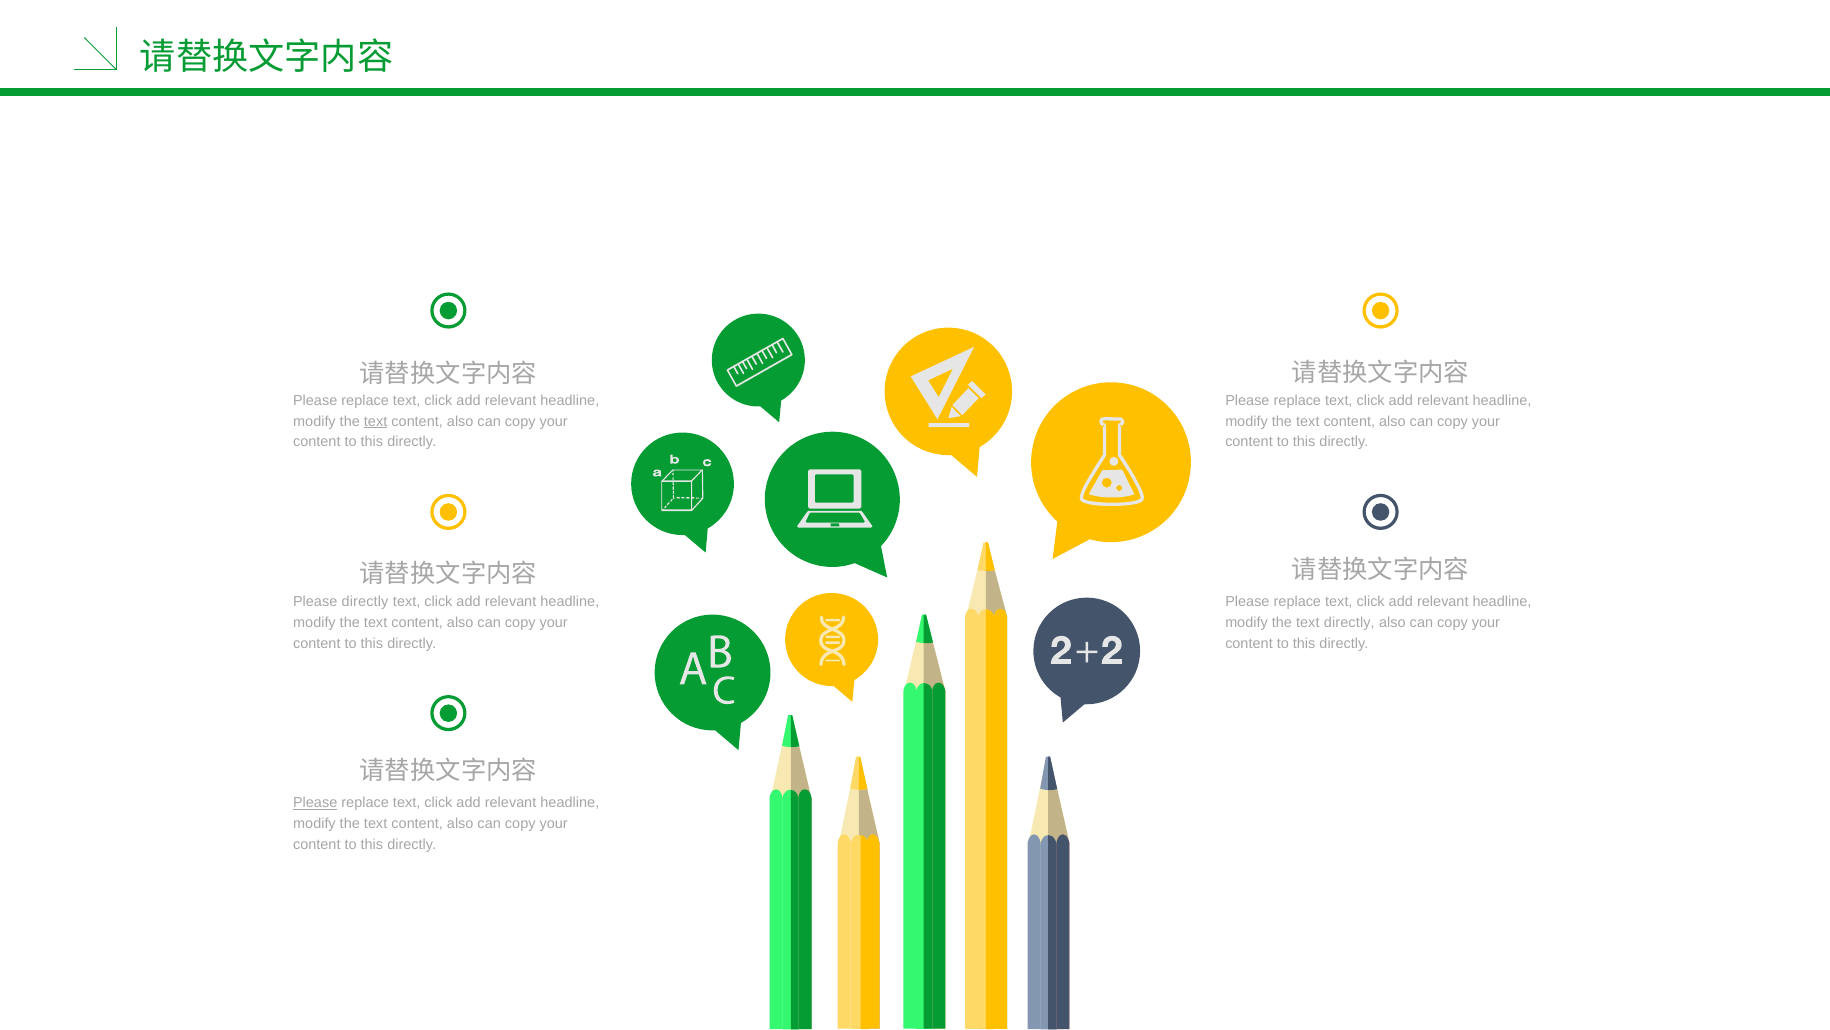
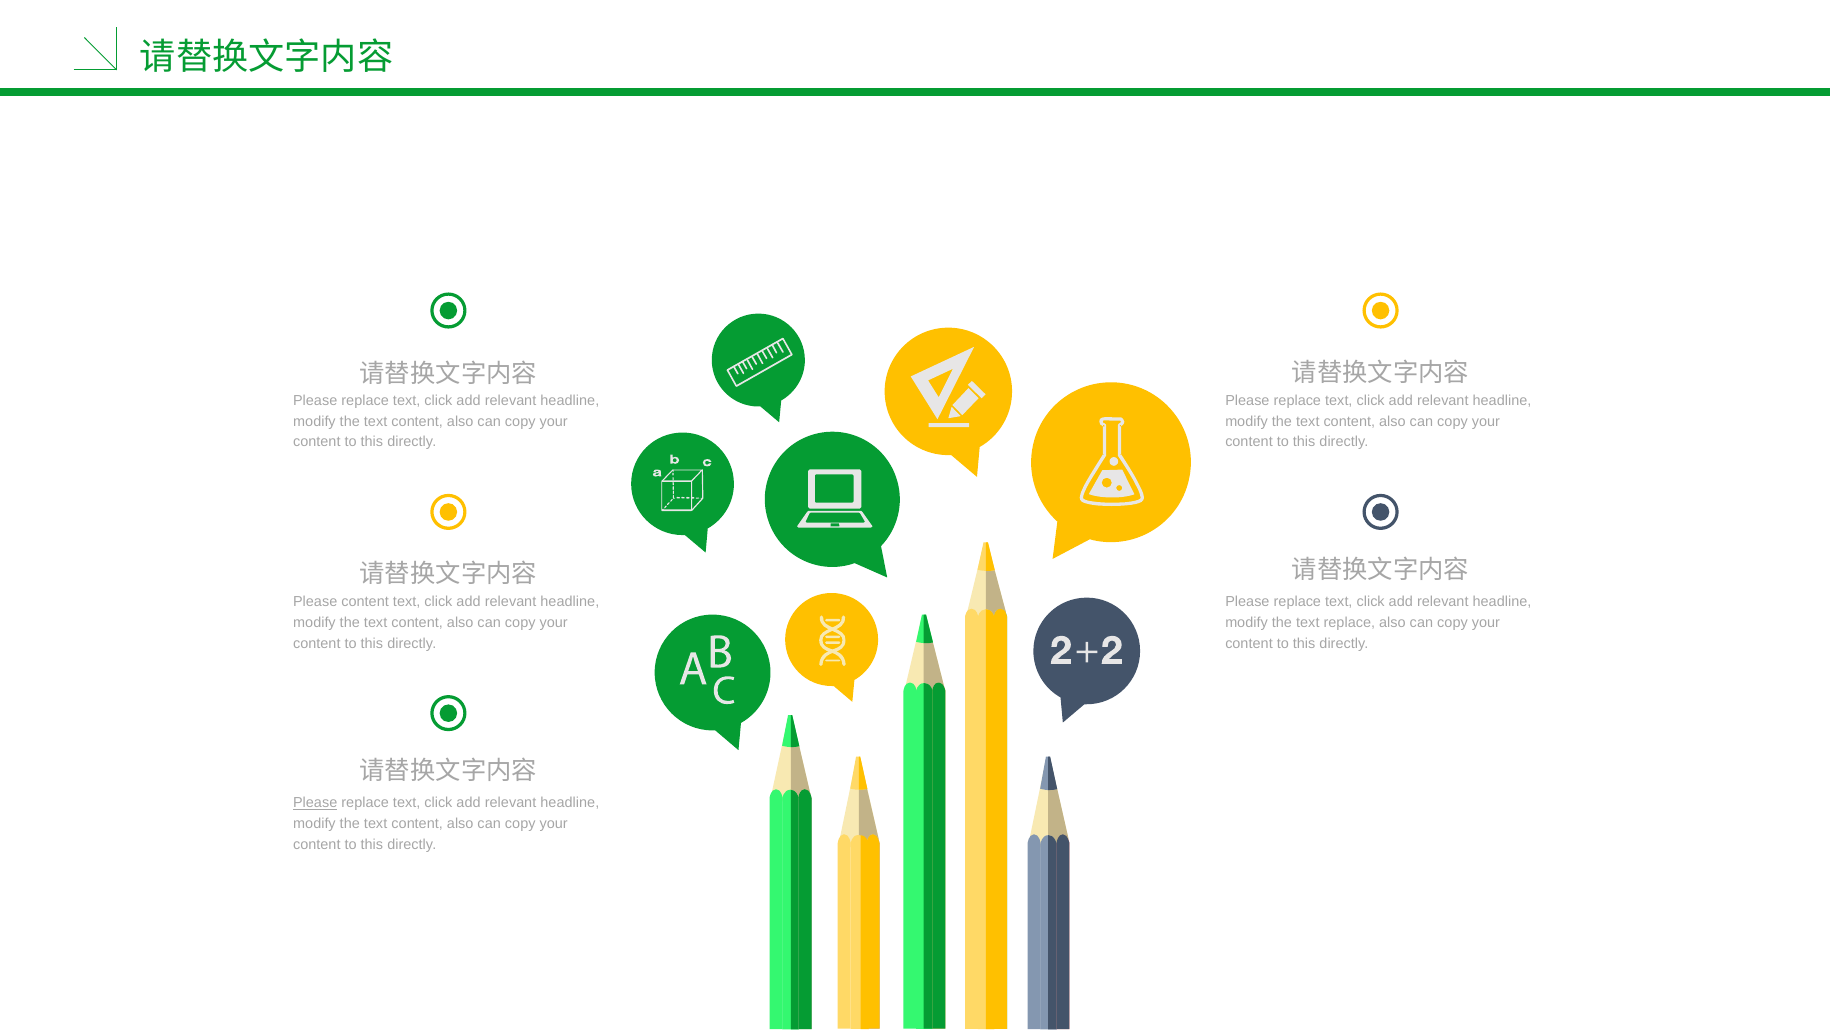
text at (376, 421) underline: present -> none
Please directly: directly -> content
text directly: directly -> replace
